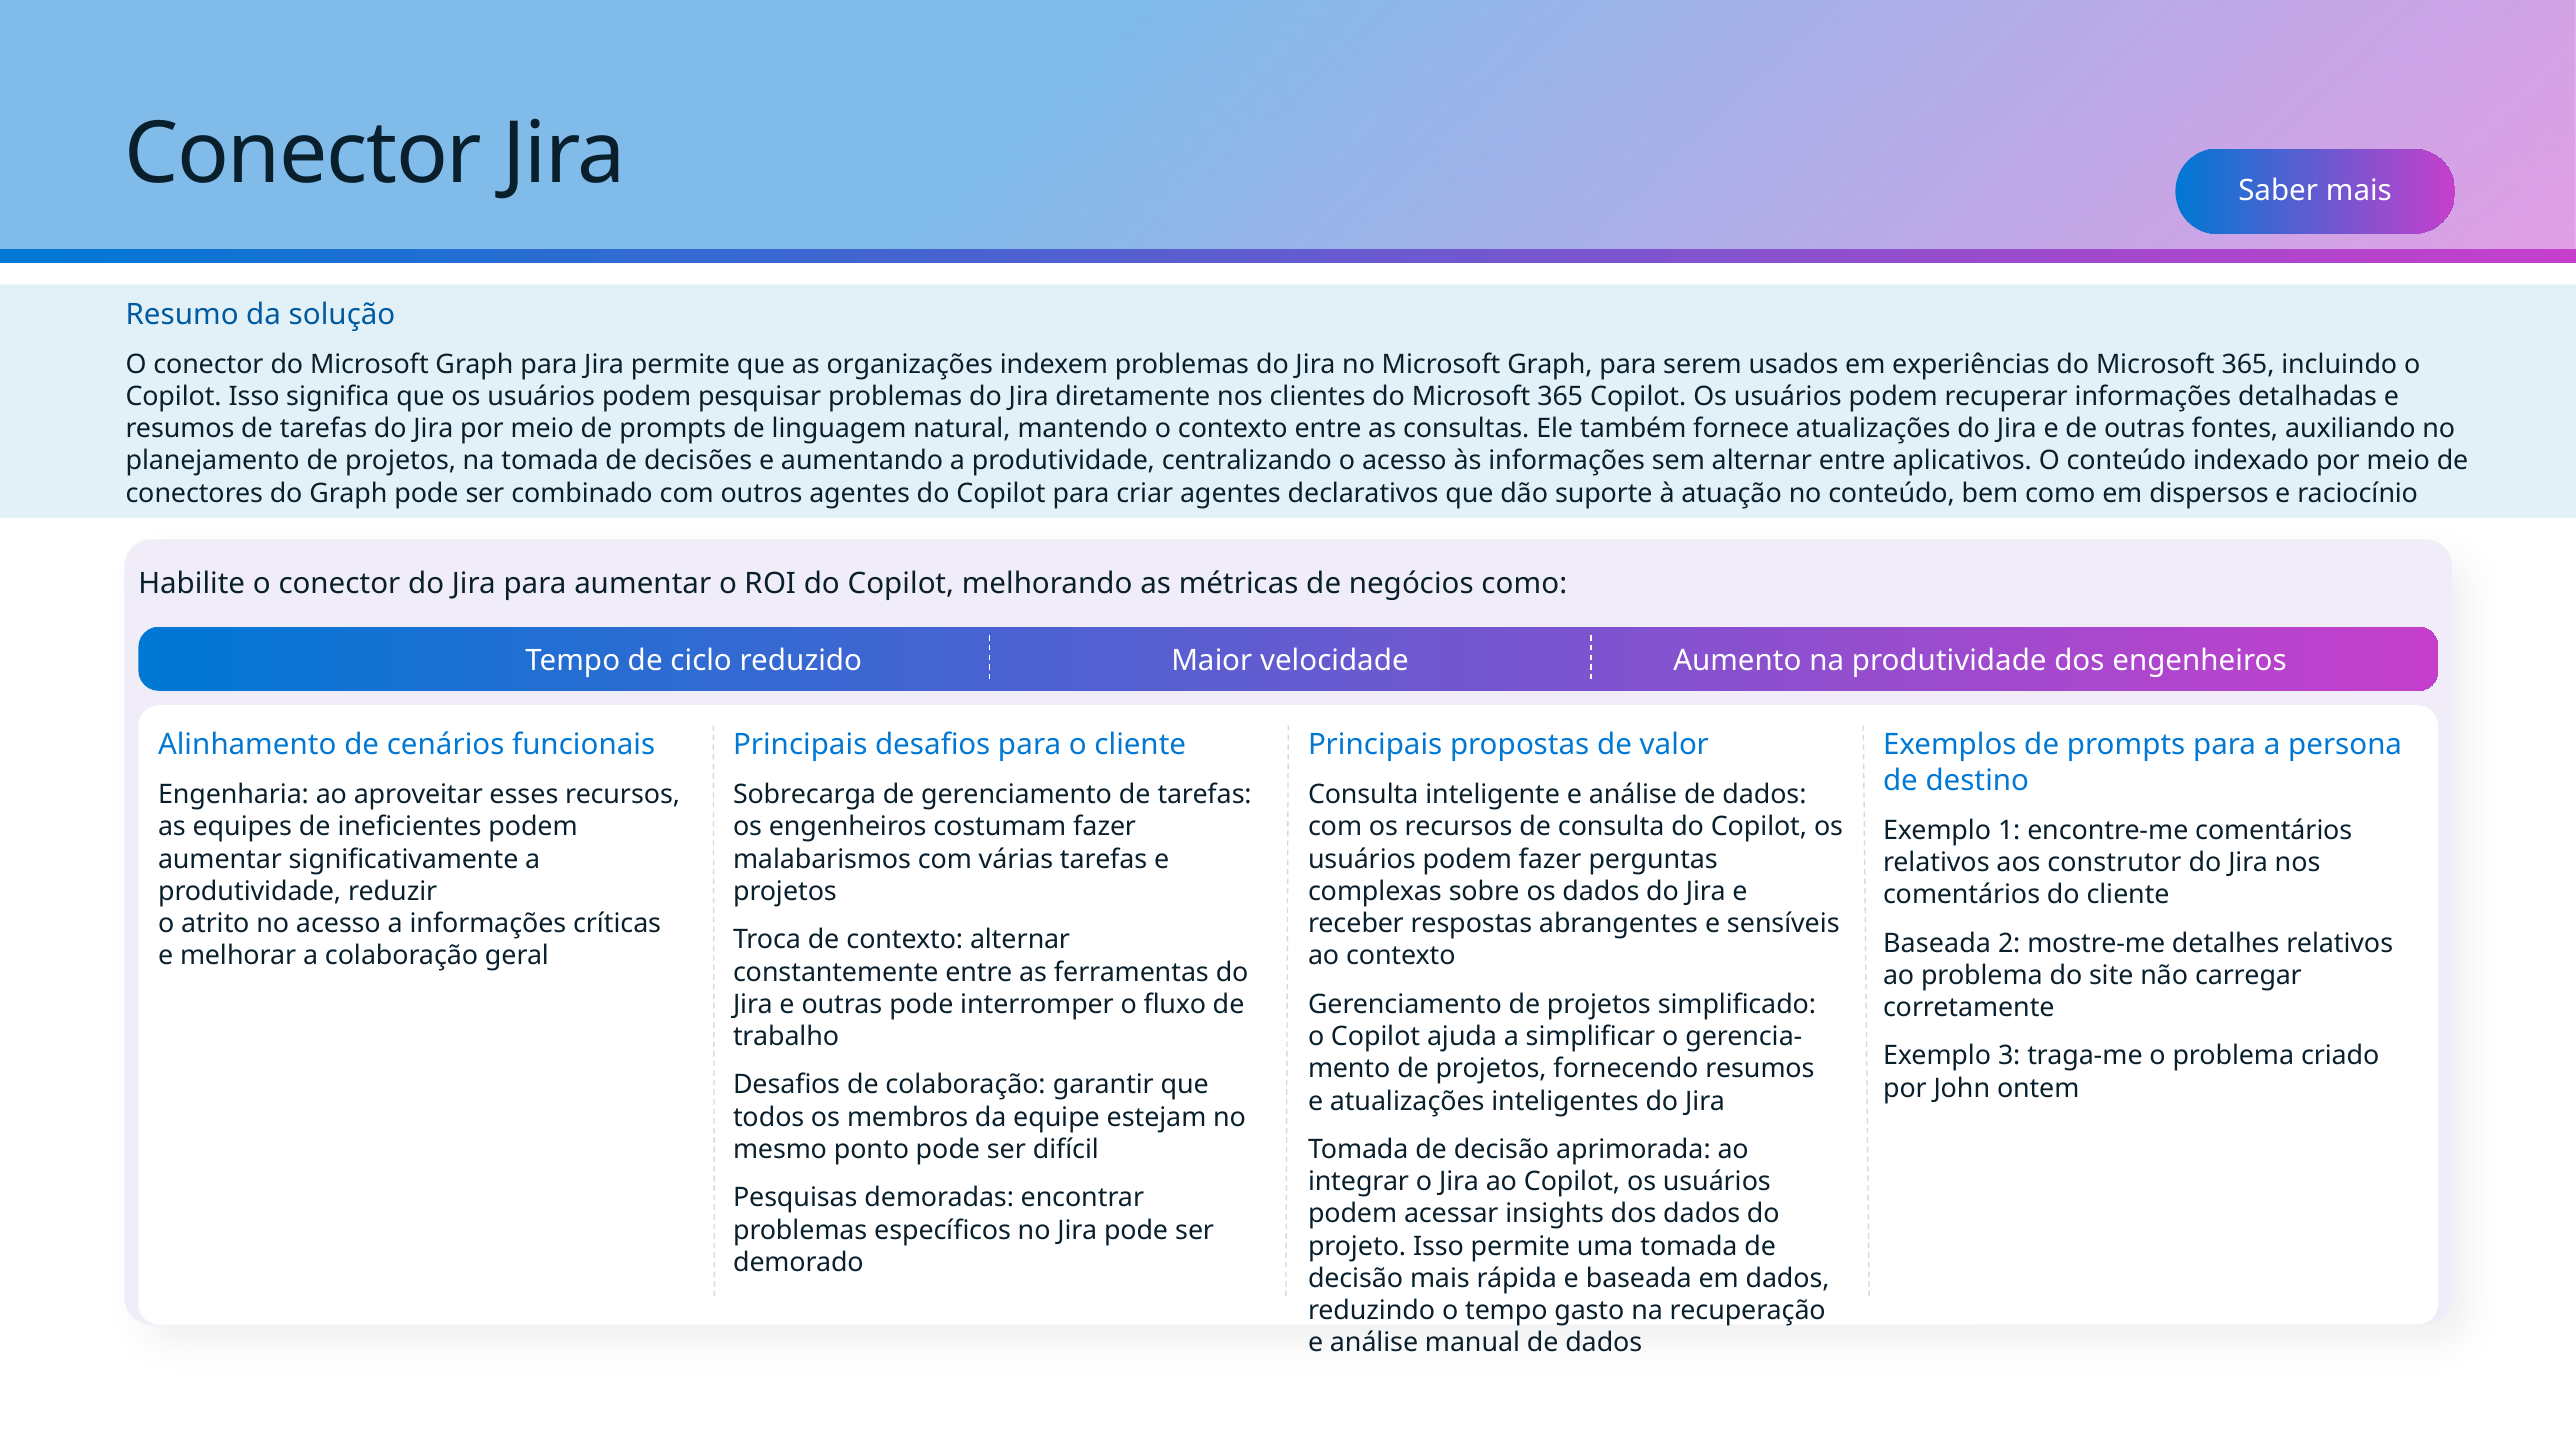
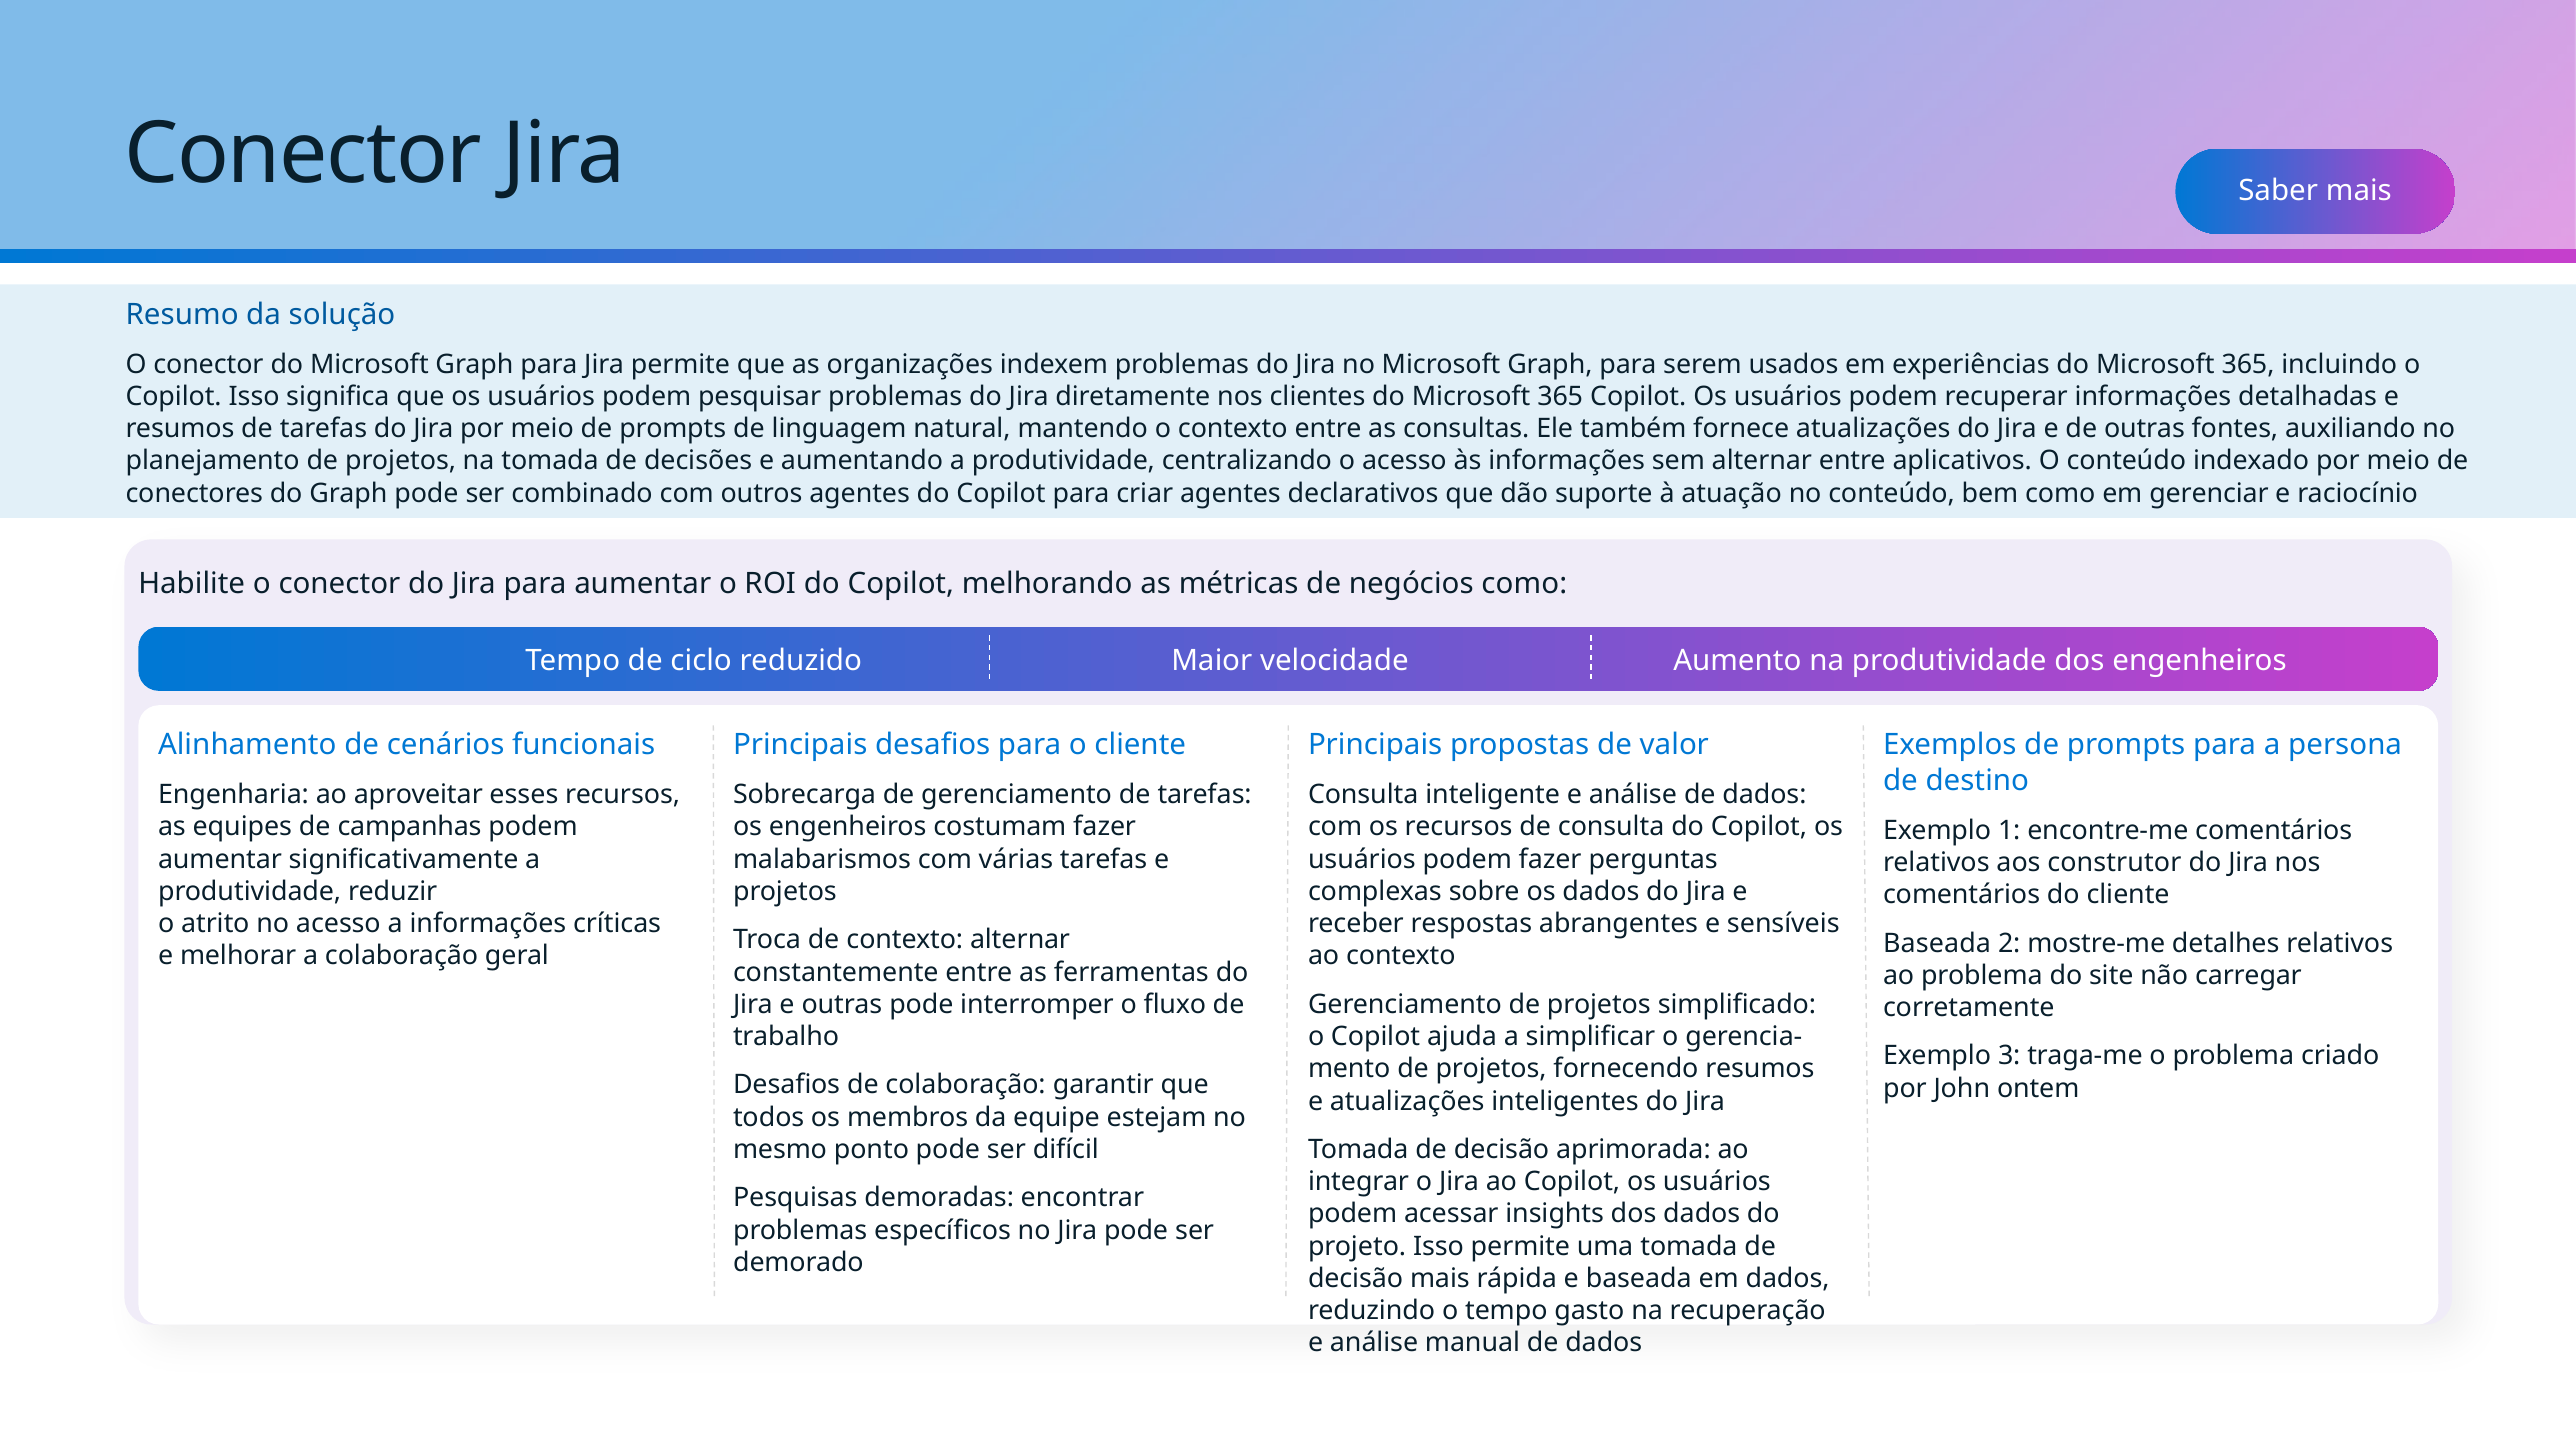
dispersos: dispersos -> gerenciar
ineficientes: ineficientes -> campanhas
